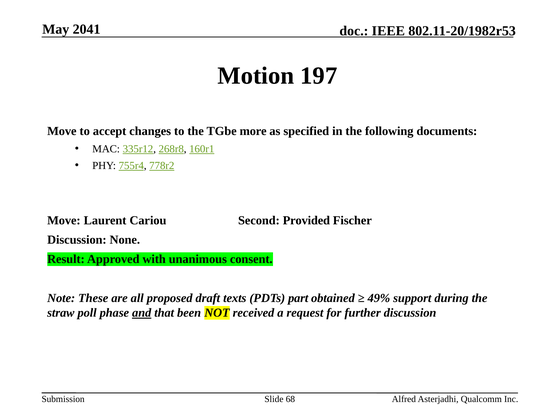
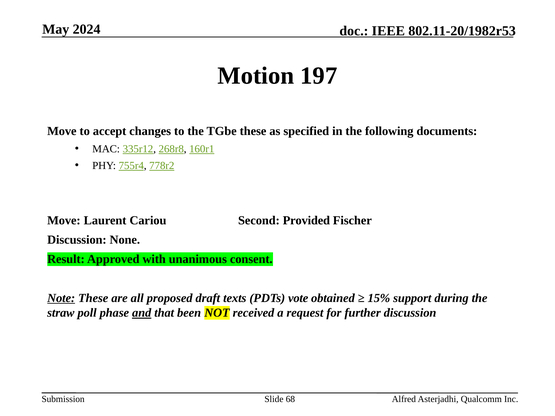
2041: 2041 -> 2024
TGbe more: more -> these
Note underline: none -> present
part: part -> vote
49%: 49% -> 15%
